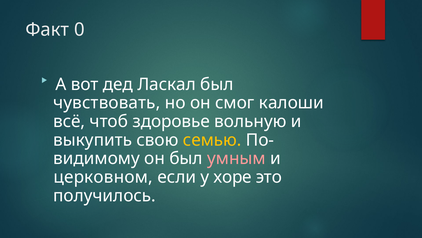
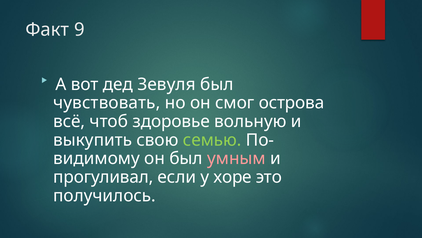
0: 0 -> 9
Ласкал: Ласкал -> Зевуля
калоши: калоши -> острова
семью colour: yellow -> light green
церковном: церковном -> прогуливал
